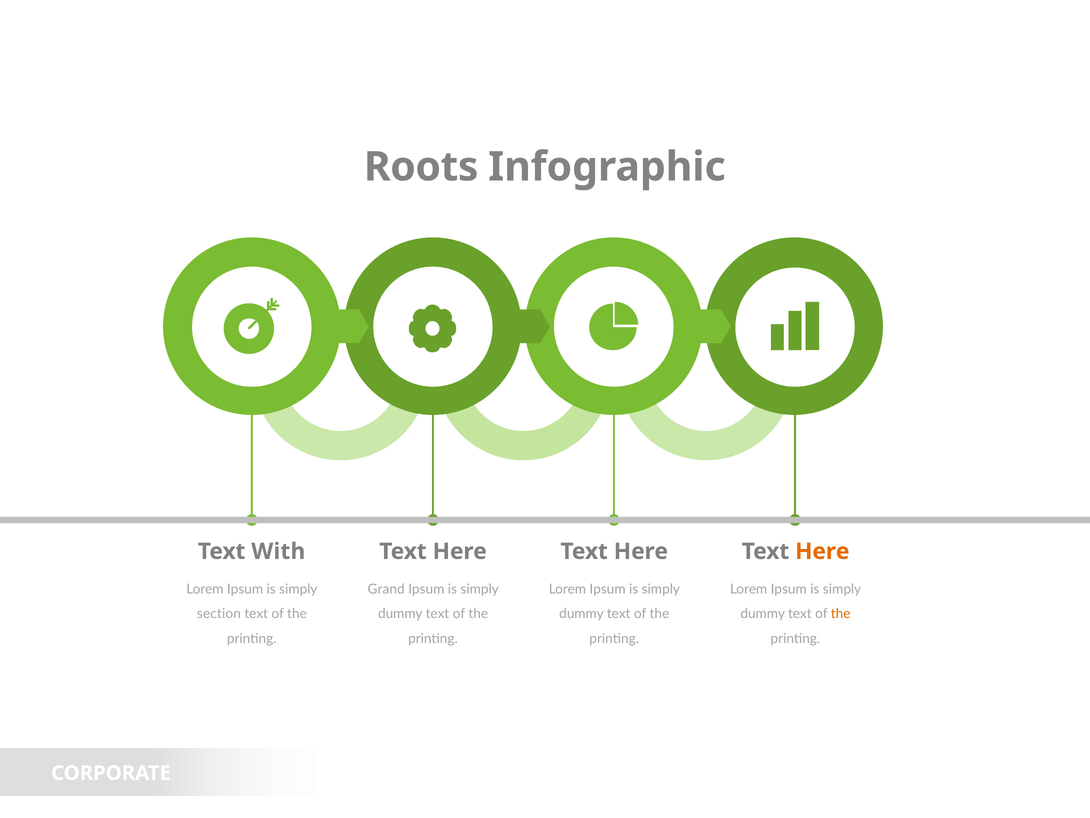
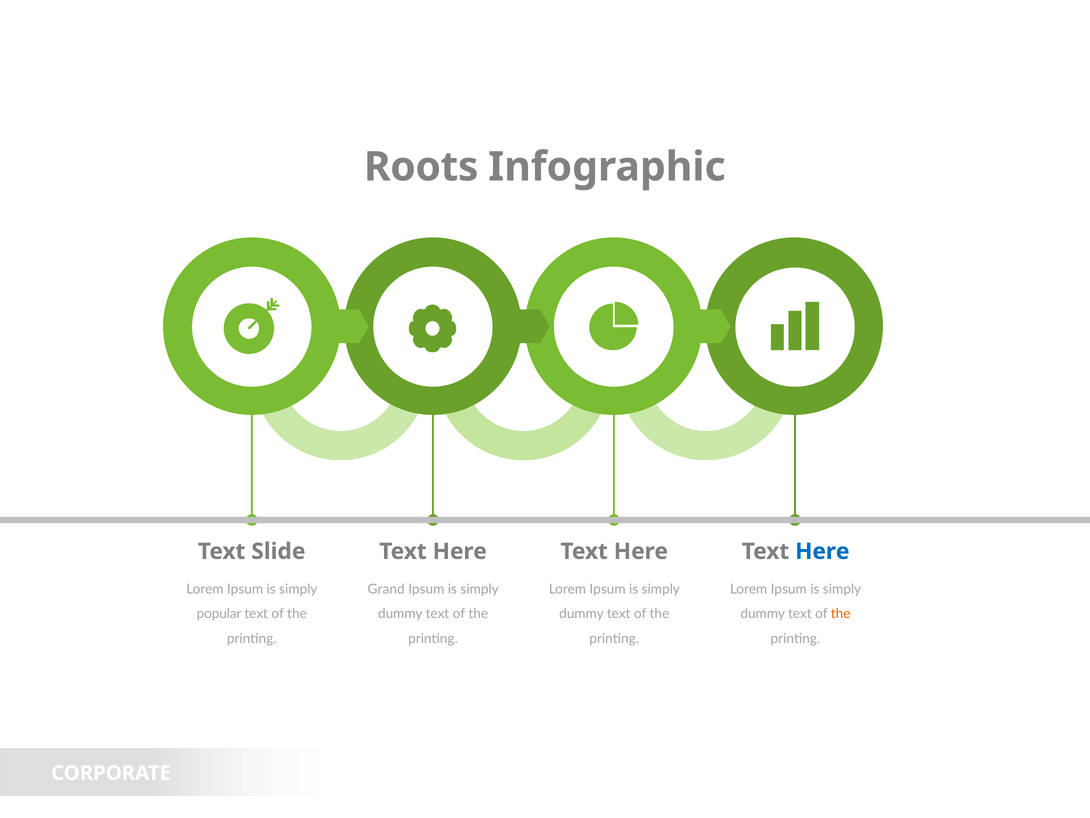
With: With -> Slide
Here at (822, 551) colour: orange -> blue
section: section -> popular
